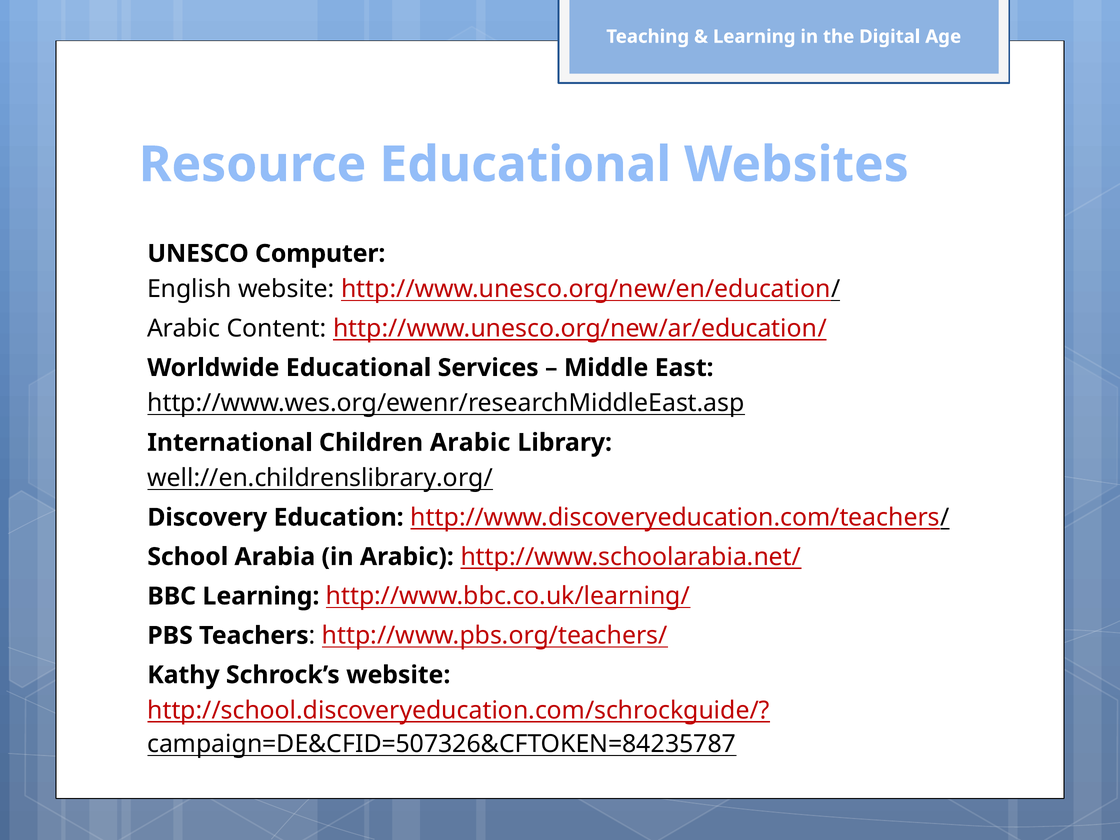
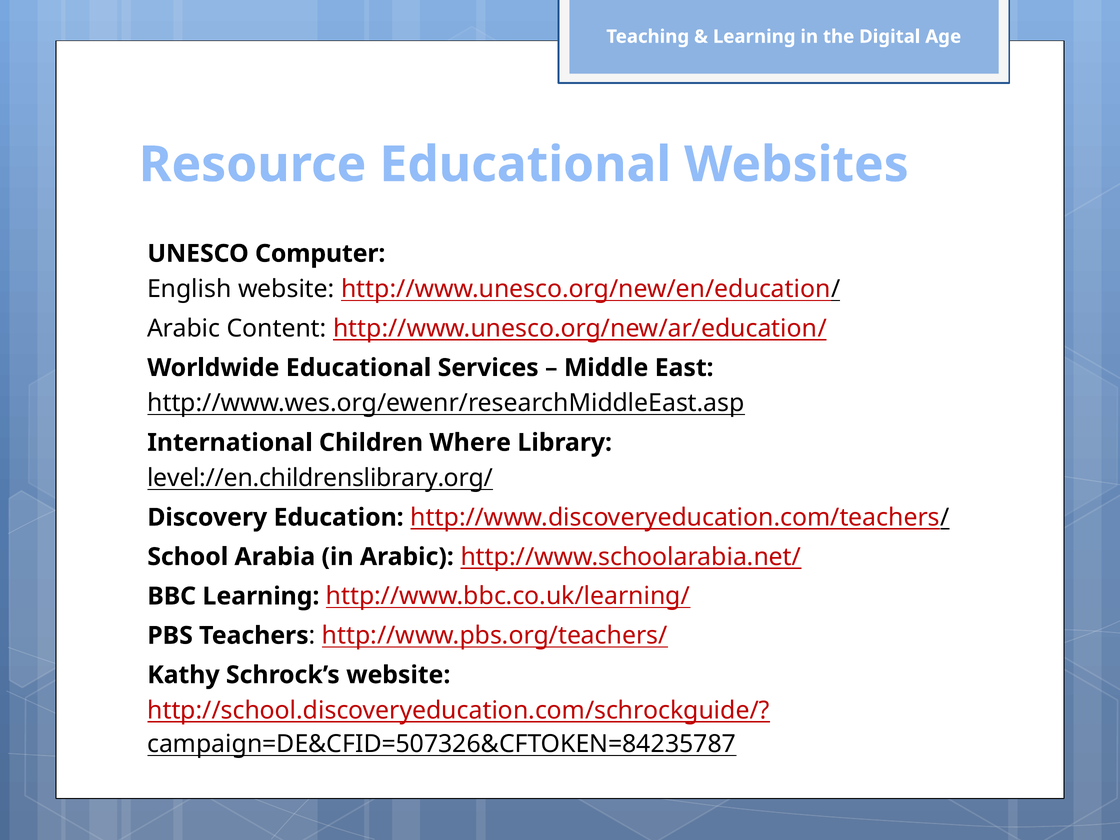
Children Arabic: Arabic -> Where
well://en.childrenslibrary.org/: well://en.childrenslibrary.org/ -> level://en.childrenslibrary.org/
